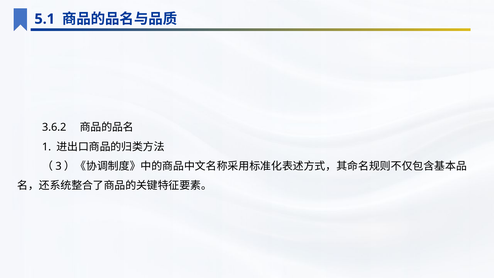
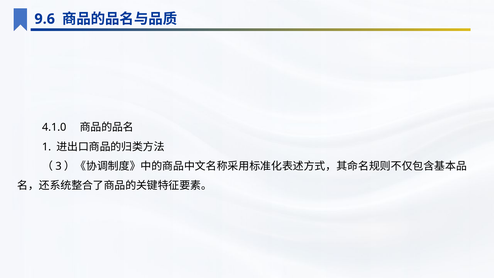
5.1: 5.1 -> 9.6
3.6.2: 3.6.2 -> 4.1.0
